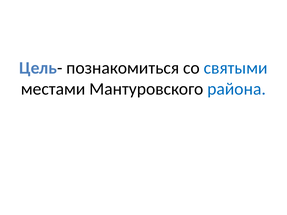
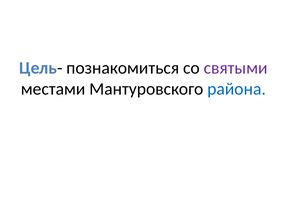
святыми colour: blue -> purple
